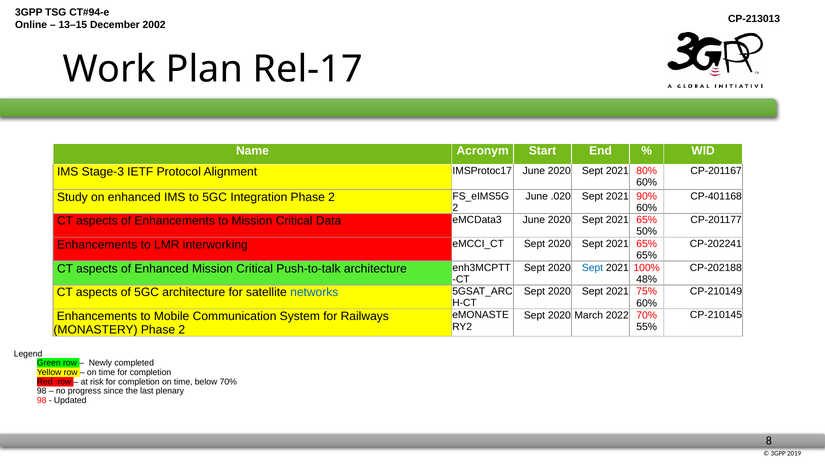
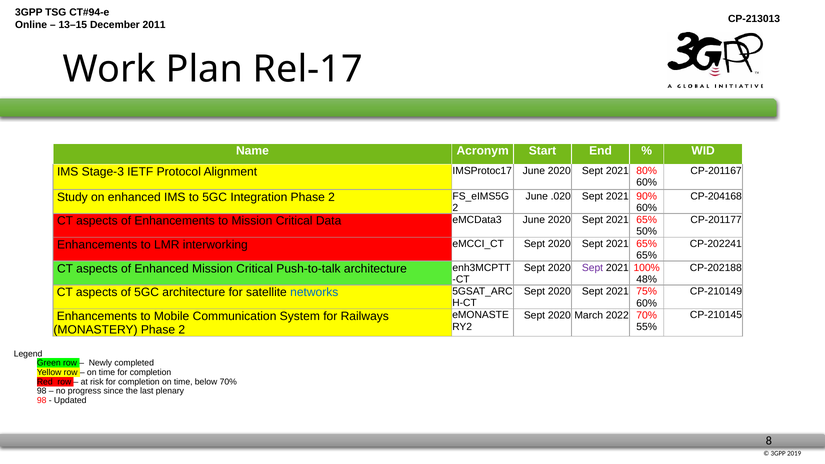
2002: 2002 -> 2011
CP-401168: CP-401168 -> CP-204168
Sept at (593, 268) colour: blue -> purple
